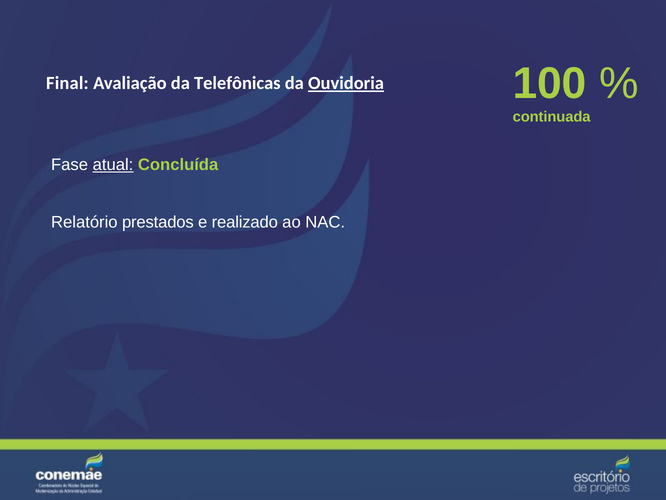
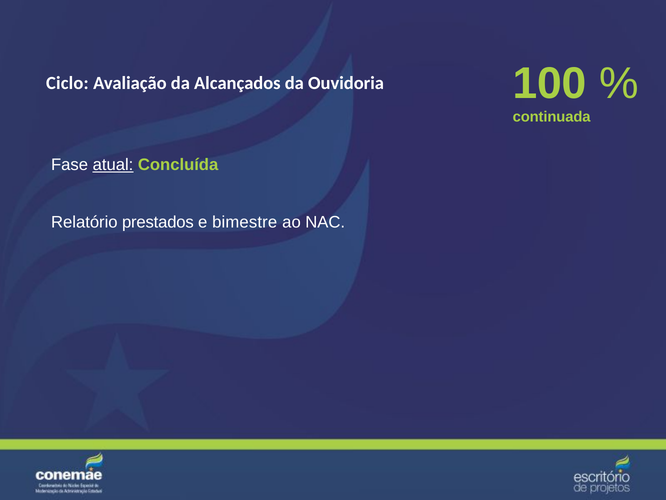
Final: Final -> Ciclo
Telefônicas: Telefônicas -> Alcançados
Ouvidoria underline: present -> none
realizado: realizado -> bimestre
